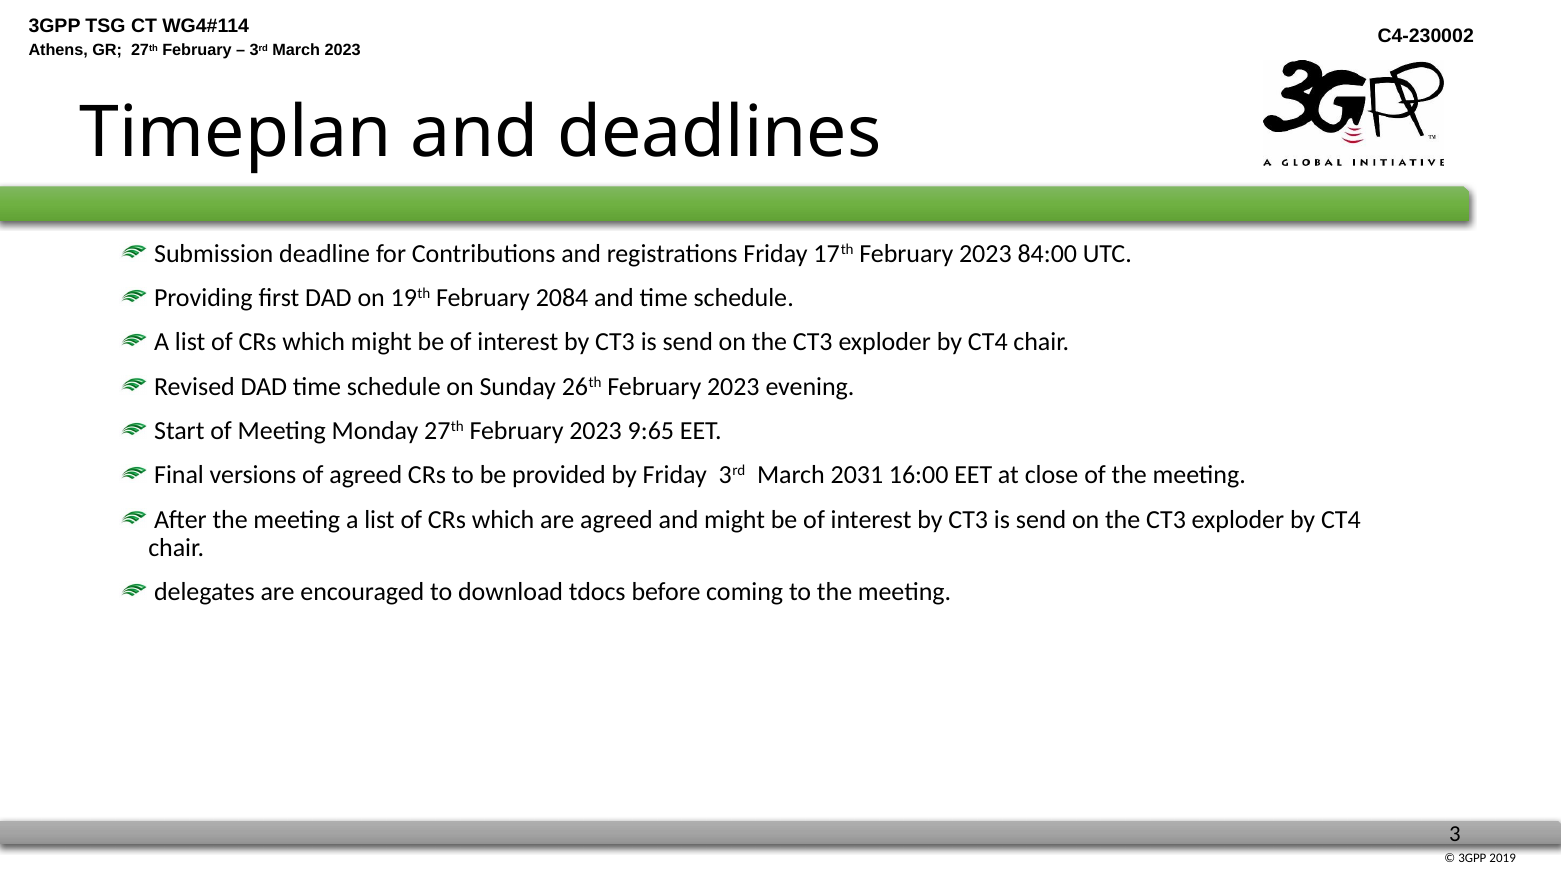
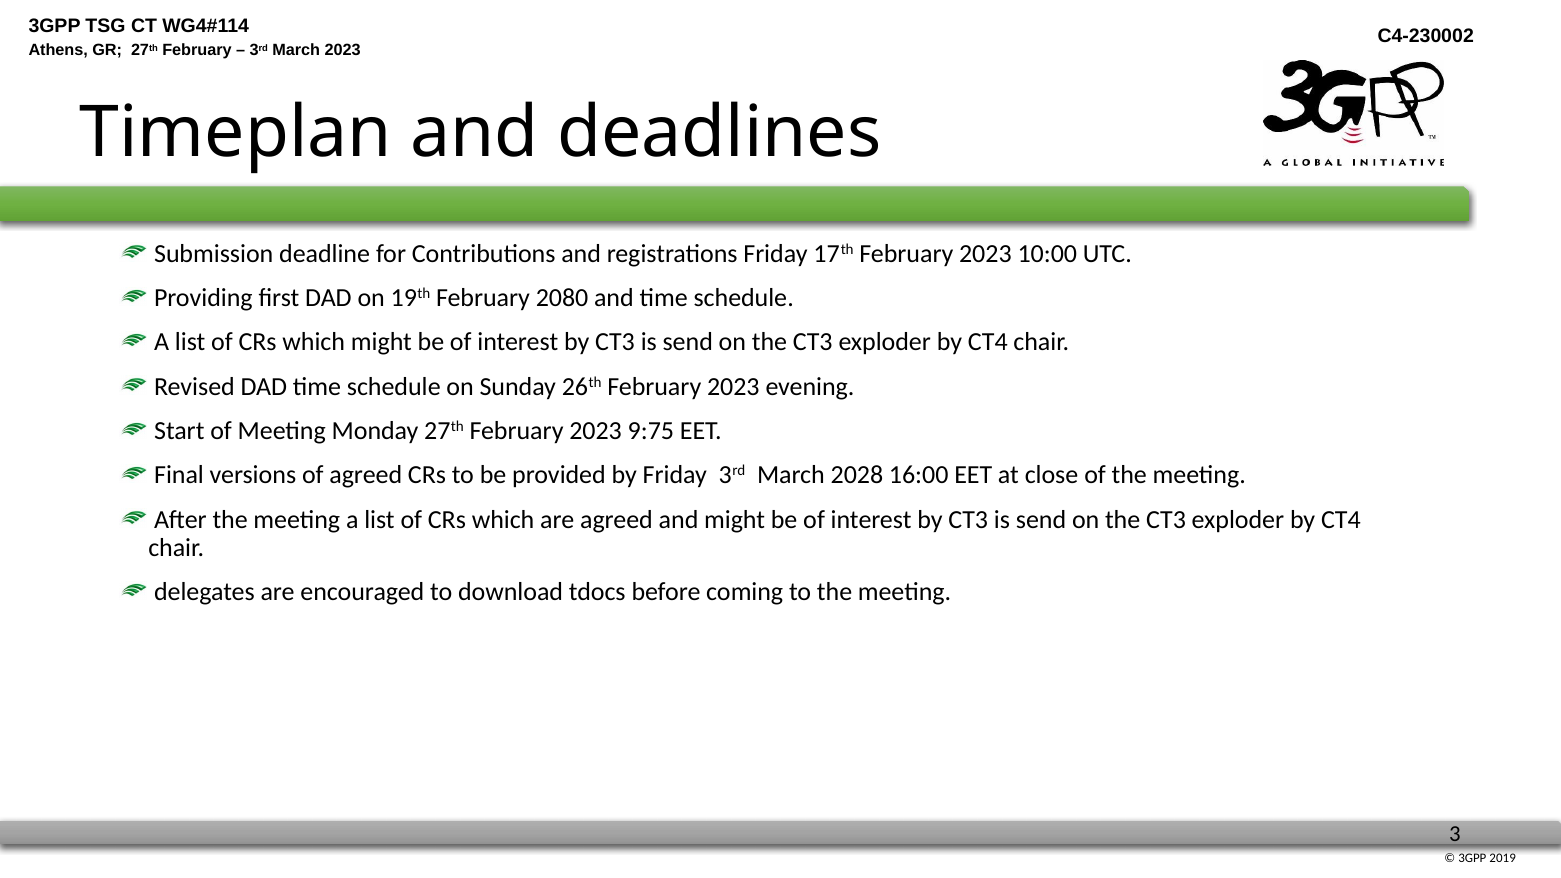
84:00: 84:00 -> 10:00
2084: 2084 -> 2080
9:65: 9:65 -> 9:75
2031: 2031 -> 2028
